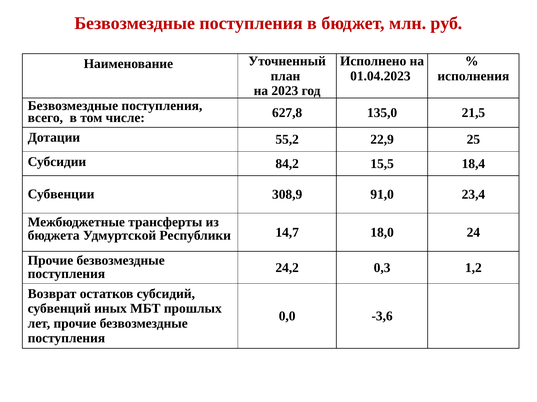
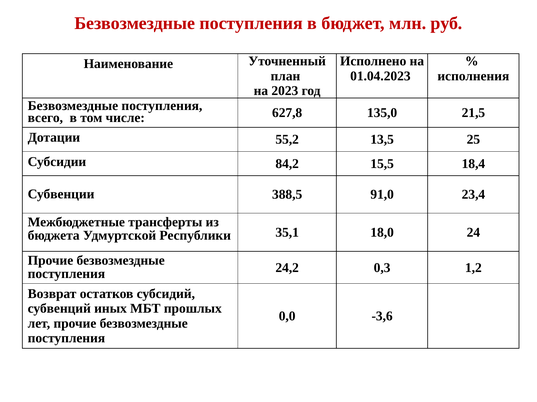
22,9: 22,9 -> 13,5
308,9: 308,9 -> 388,5
14,7: 14,7 -> 35,1
